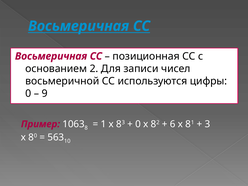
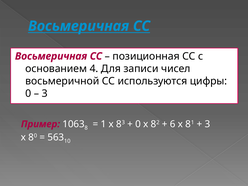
2: 2 -> 4
9 at (45, 93): 9 -> 3
